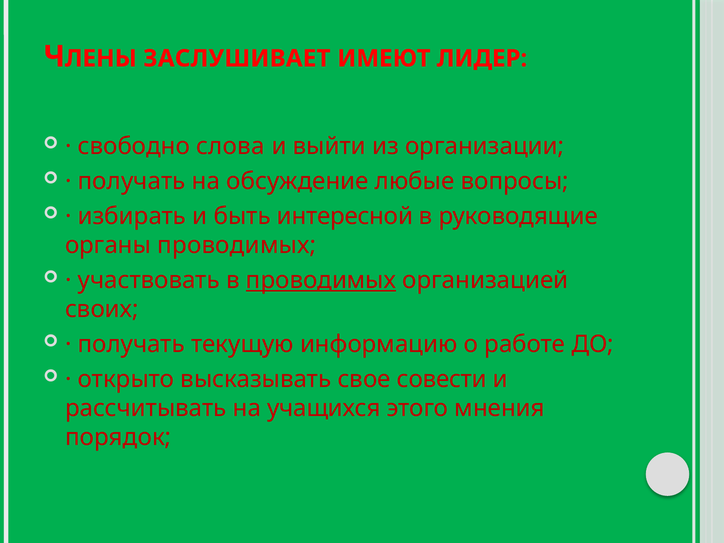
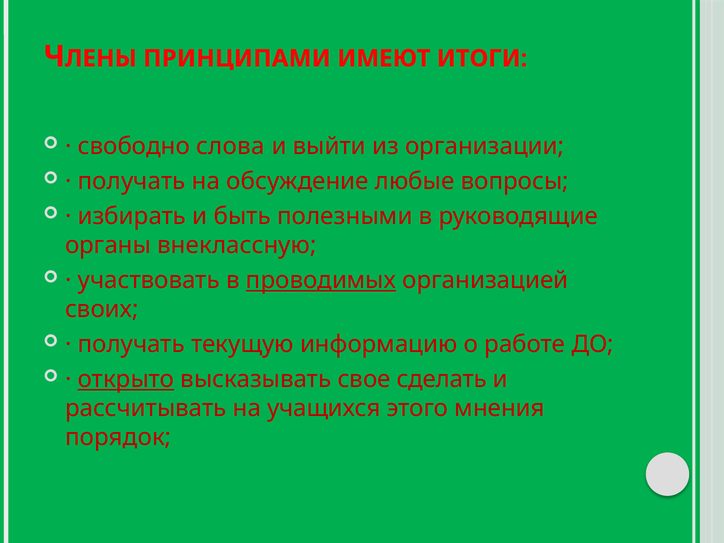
ЗАСЛУШИВАЕТ: ЗАСЛУШИВАЕТ -> ПРИНЦИПАМИ
ЛИДЕР: ЛИДЕР -> ИТОГИ
интересной: интересной -> полезными
органы проводимых: проводимых -> внеклассную
открыто underline: none -> present
совести: совести -> сделать
